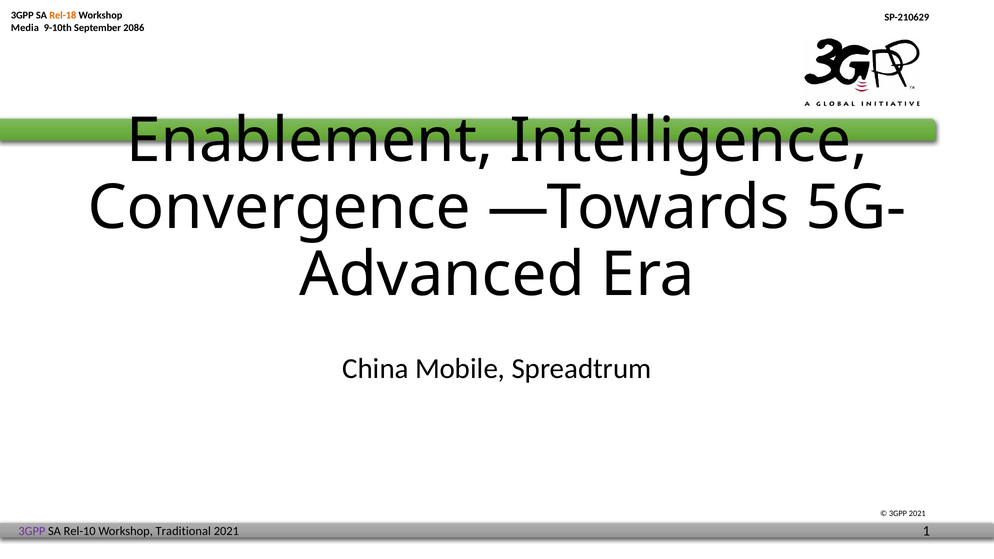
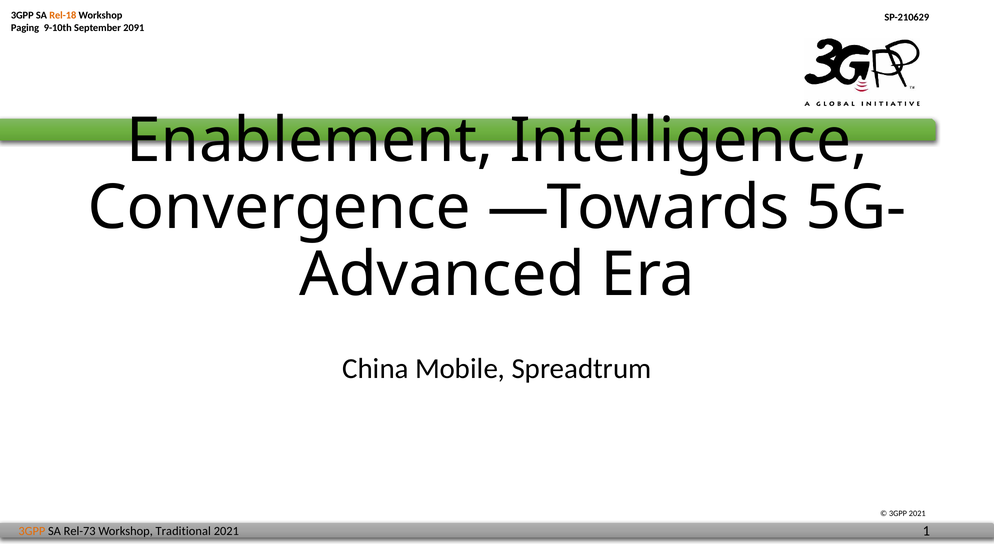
Media: Media -> Paging
2086: 2086 -> 2091
3GPP at (32, 531) colour: purple -> orange
Rel-10: Rel-10 -> Rel-73
